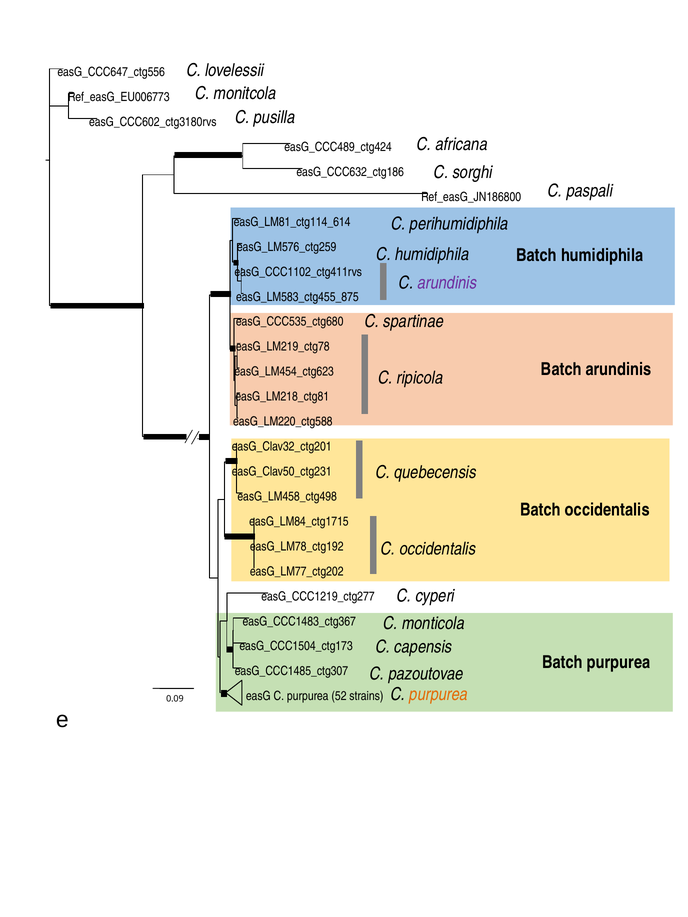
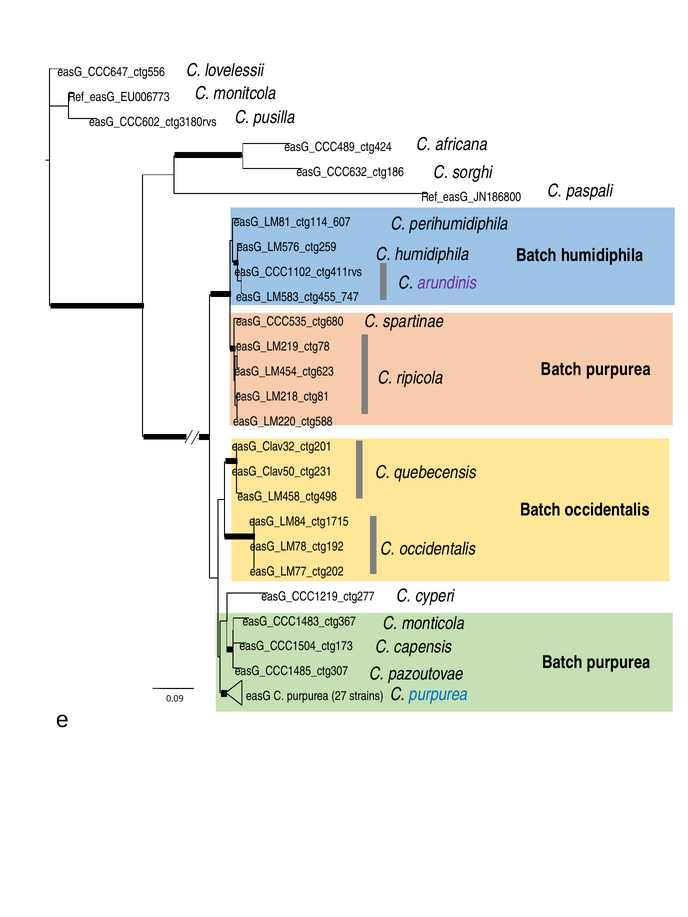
easG_LM81_ctg114_614: easG_LM81_ctg114_614 -> easG_LM81_ctg114_607
easG_LM583_ctg455_875: easG_LM583_ctg455_875 -> easG_LM583_ctg455_747
arundinis at (618, 370): arundinis -> purpurea
purpurea at (439, 695) colour: orange -> blue
52: 52 -> 27
